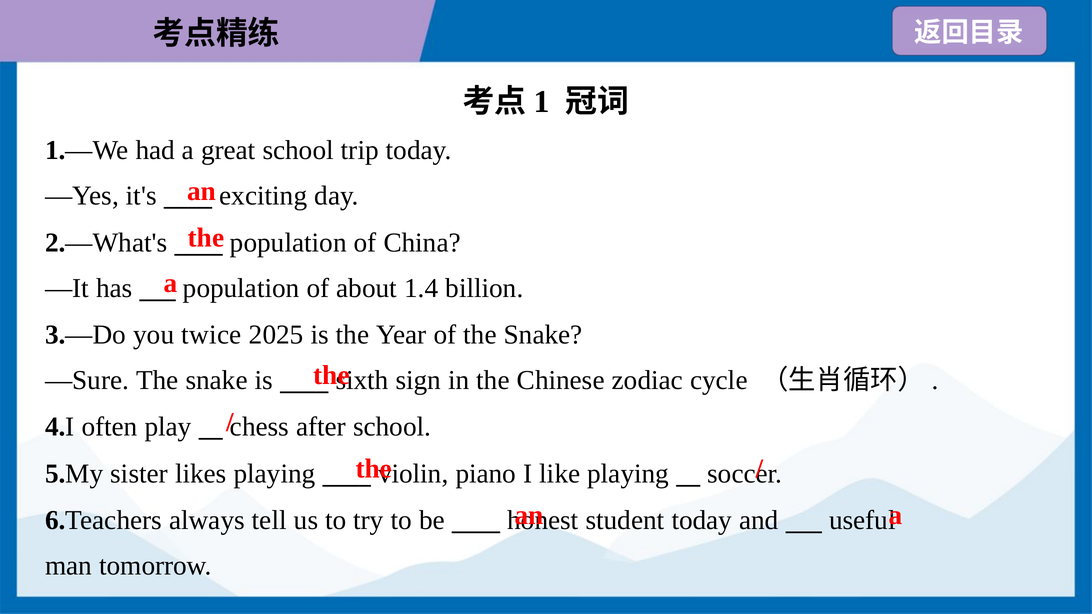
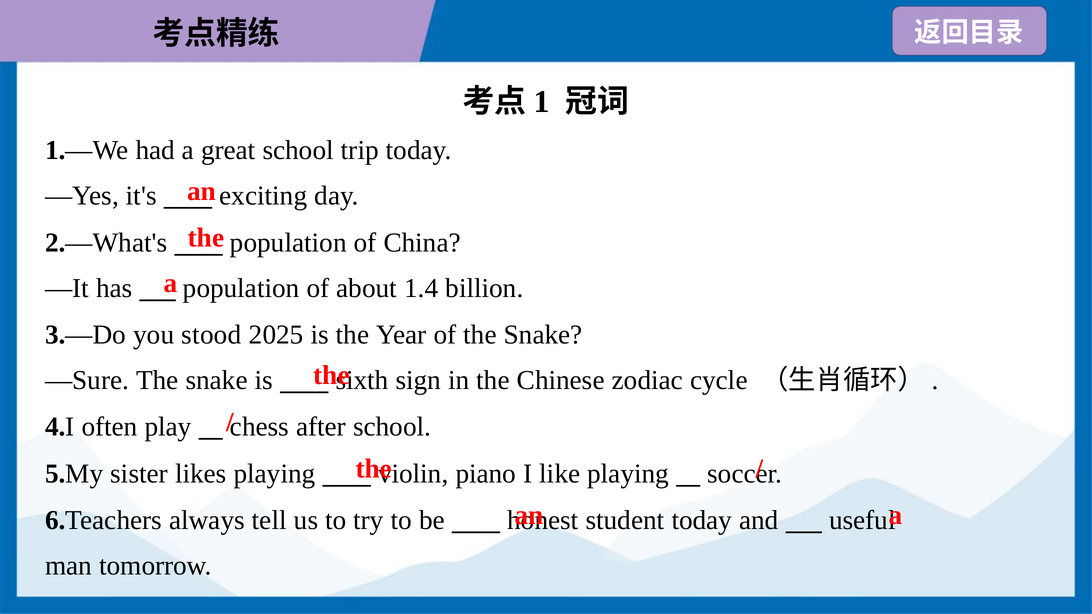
twice: twice -> stood
